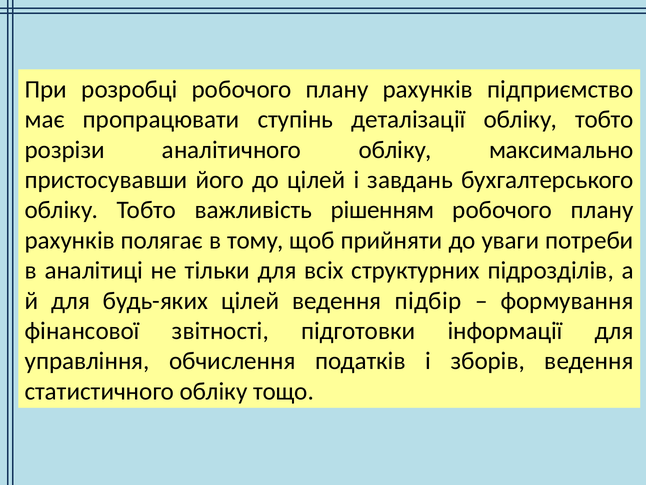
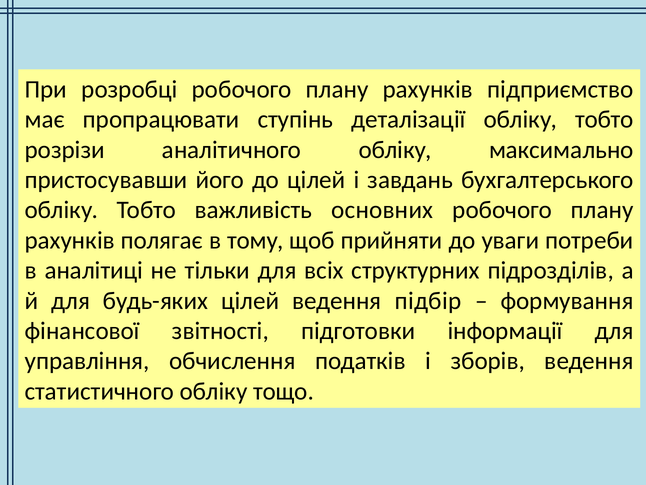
рішенням: рішенням -> основних
